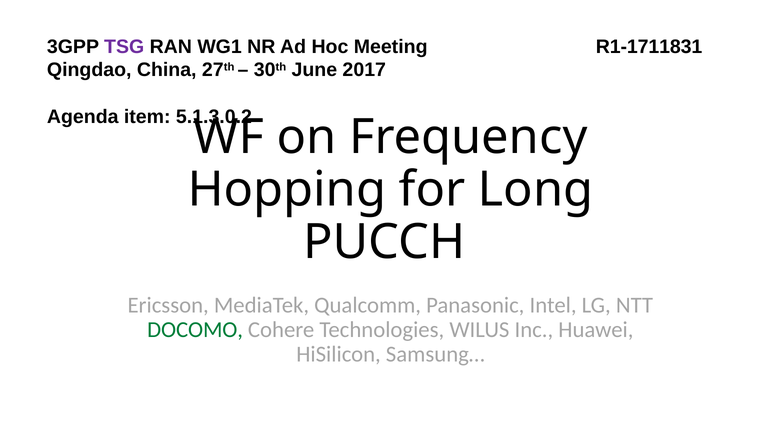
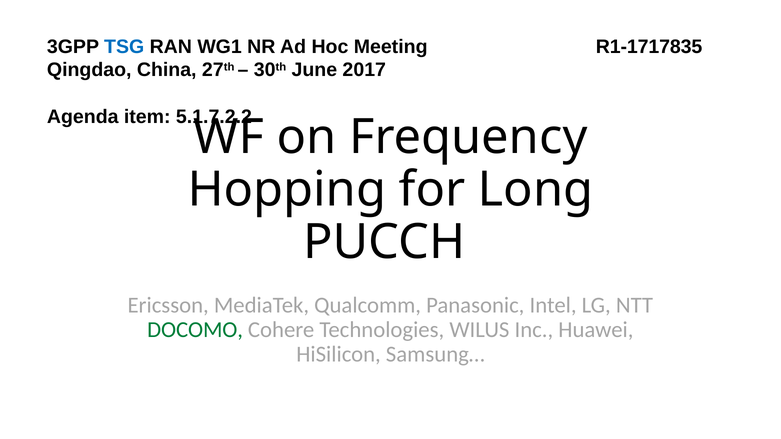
TSG colour: purple -> blue
R1-1711831: R1-1711831 -> R1-1717835
5.1.3.0.2: 5.1.3.0.2 -> 5.1.7.2.2
